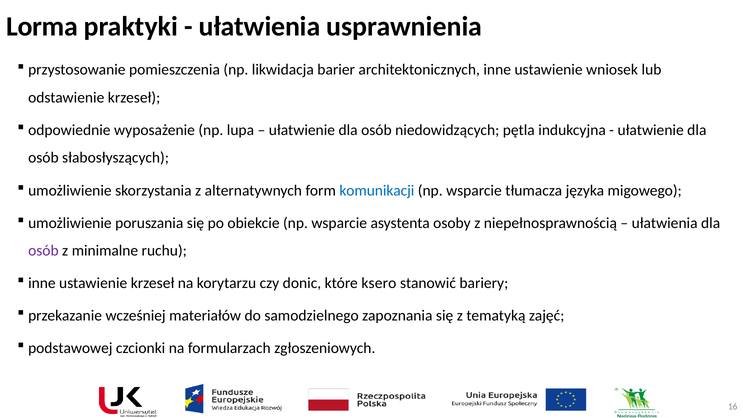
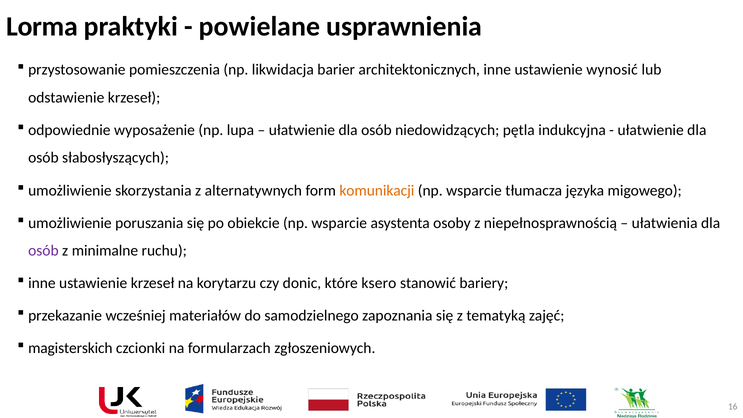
ułatwienia at (260, 26): ułatwienia -> powielane
wniosek: wniosek -> wynosić
komunikacji colour: blue -> orange
podstawowej: podstawowej -> magisterskich
